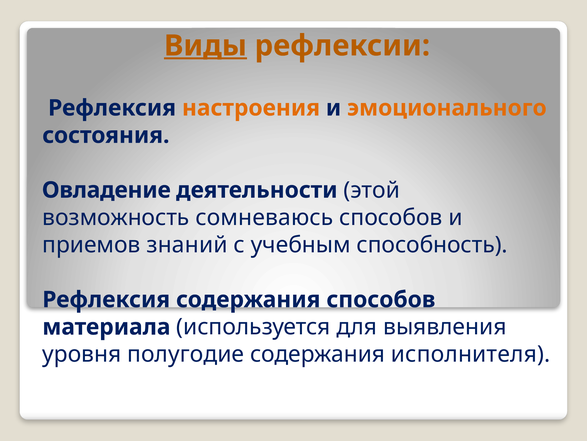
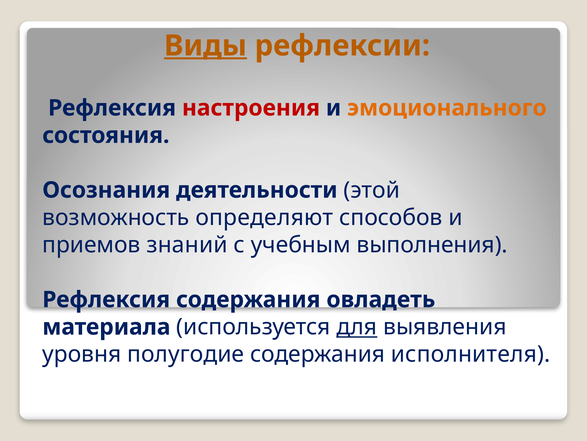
настроения colour: orange -> red
Овладение: Овладение -> Осознания
сомневаюсь: сомневаюсь -> определяют
способность: способность -> выполнения
содержания способов: способов -> овладеть
для underline: none -> present
